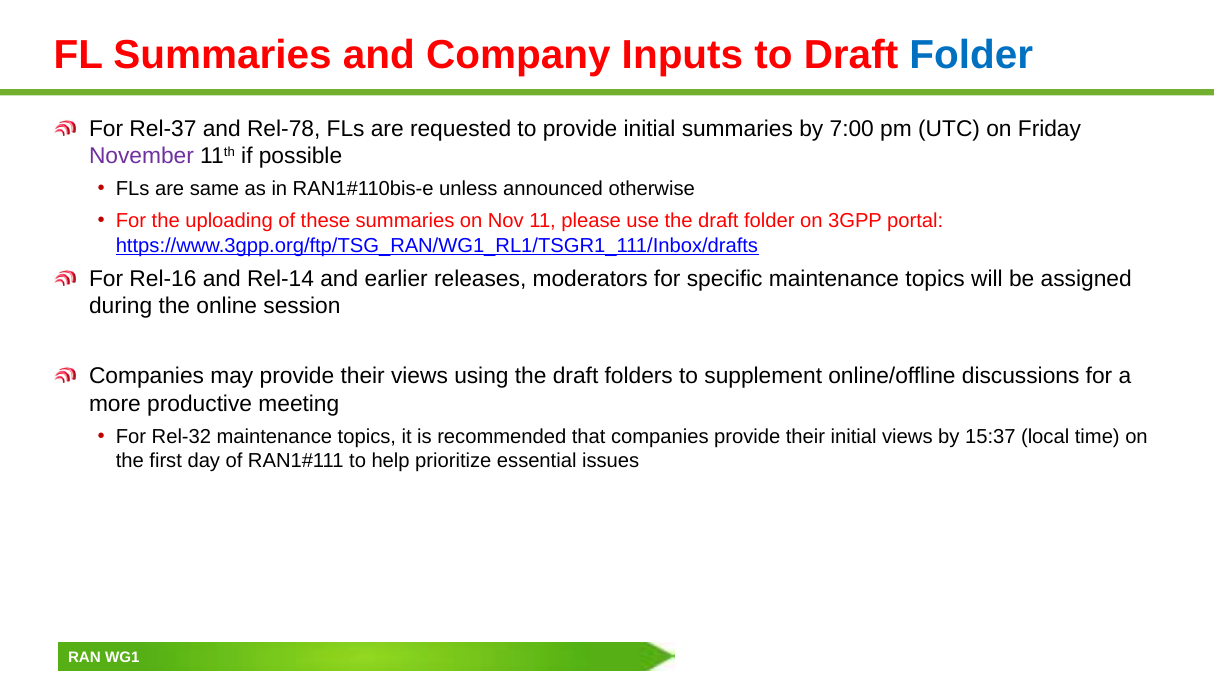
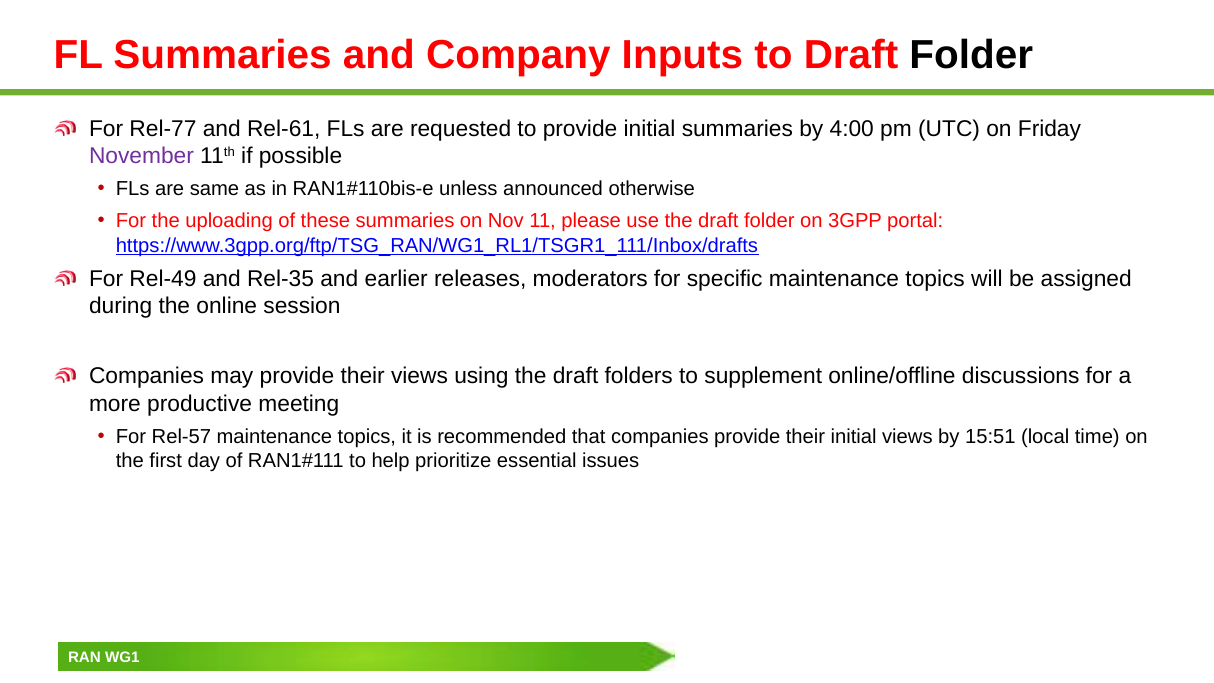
Folder at (971, 56) colour: blue -> black
Rel-37: Rel-37 -> Rel-77
Rel-78: Rel-78 -> Rel-61
7:00: 7:00 -> 4:00
Rel-16: Rel-16 -> Rel-49
Rel-14: Rel-14 -> Rel-35
Rel-32: Rel-32 -> Rel-57
15:37: 15:37 -> 15:51
